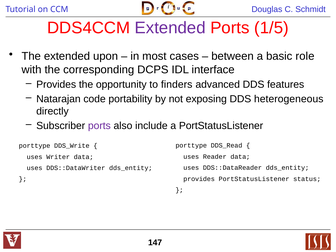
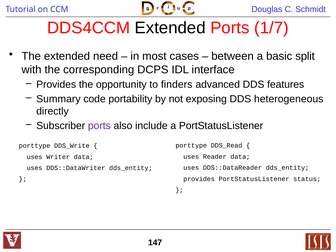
Extended at (170, 28) colour: purple -> black
1/5: 1/5 -> 1/7
upon: upon -> need
role: role -> split
Natarajan: Natarajan -> Summary
